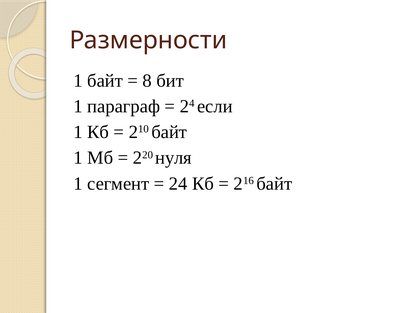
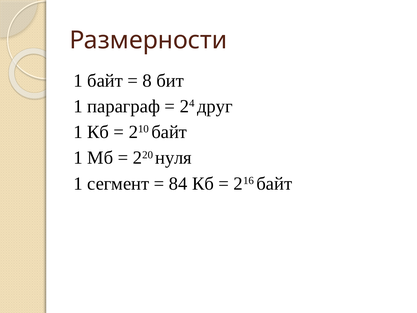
если: если -> друг
24 at (178, 183): 24 -> 84
